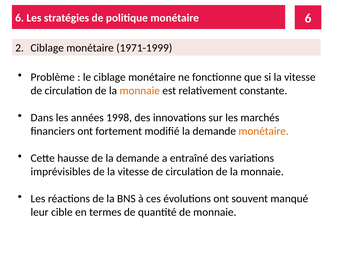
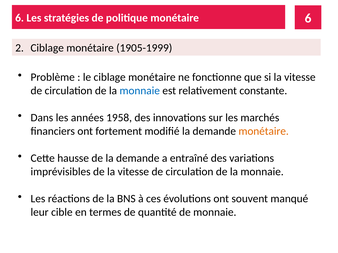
1971-1999: 1971-1999 -> 1905-1999
monnaie at (140, 91) colour: orange -> blue
1998: 1998 -> 1958
